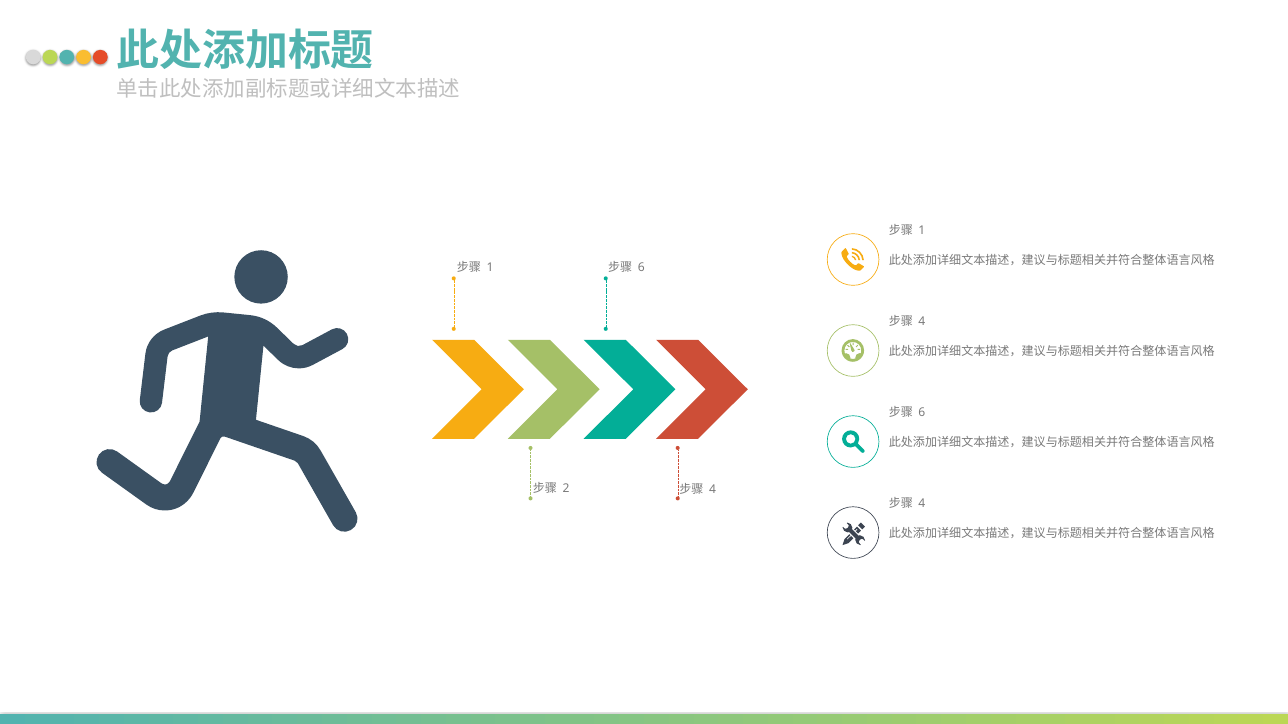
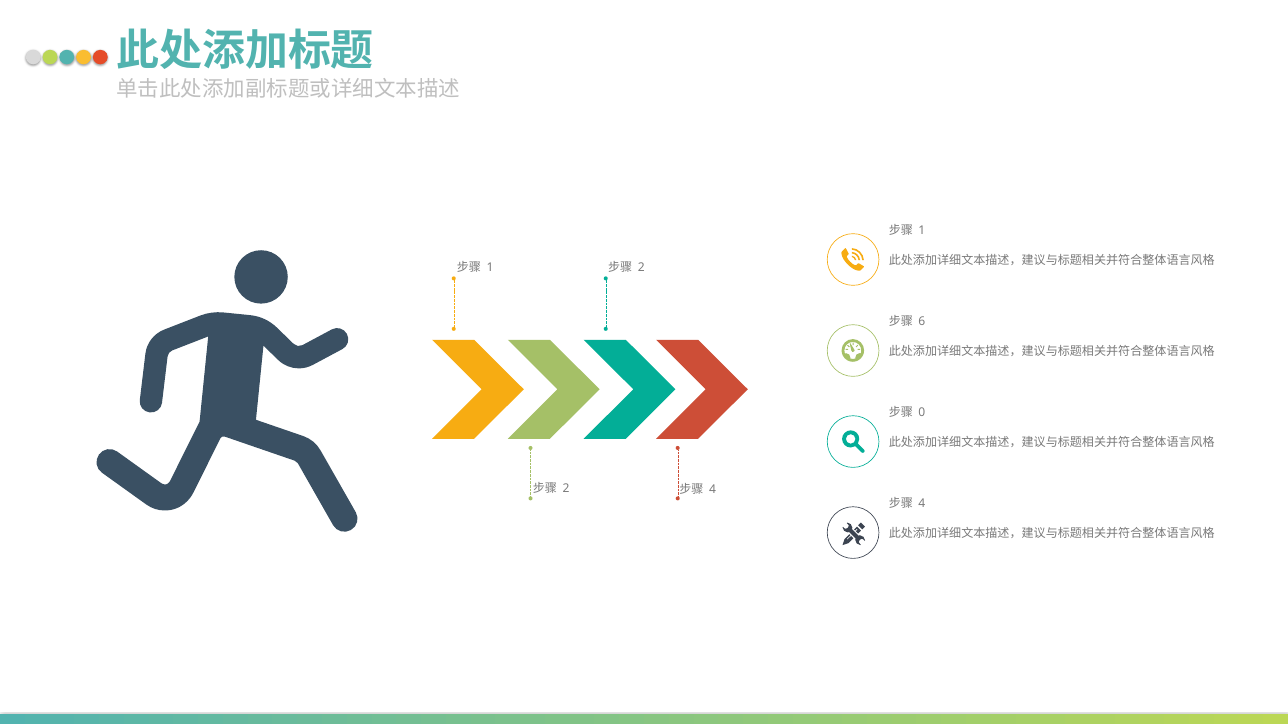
6 at (641, 267): 6 -> 2
4 at (922, 322): 4 -> 6
6 at (922, 413): 6 -> 0
